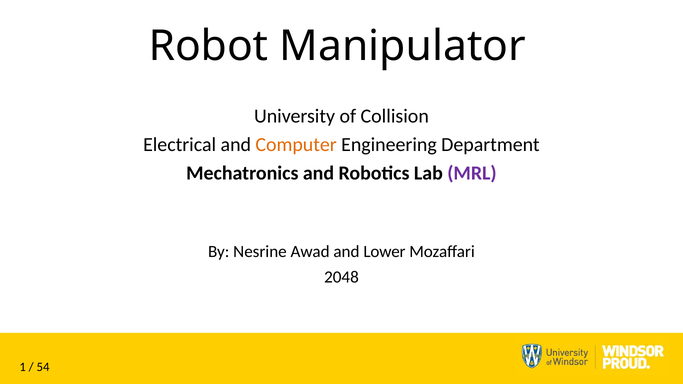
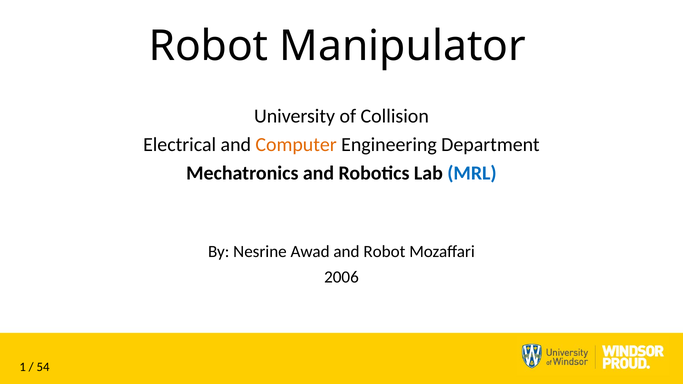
MRL colour: purple -> blue
and Lower: Lower -> Robot
2048: 2048 -> 2006
